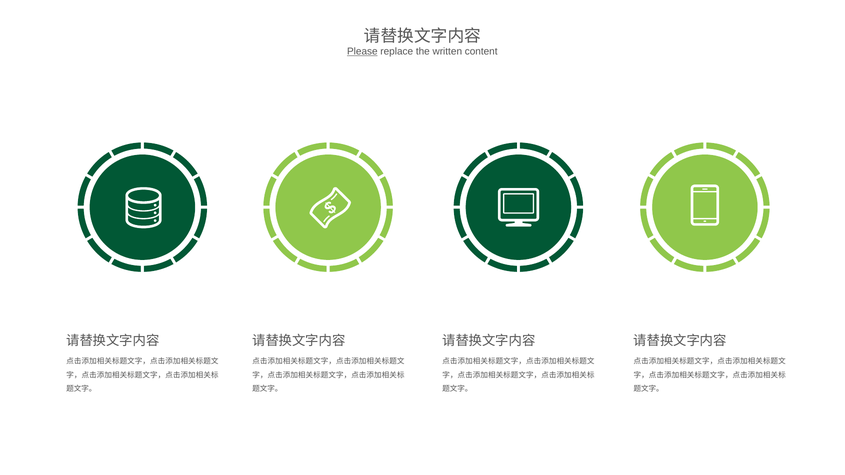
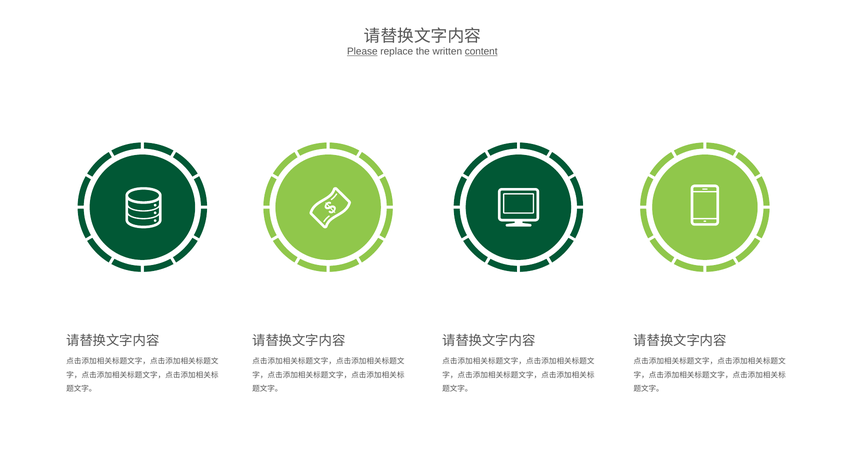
content underline: none -> present
